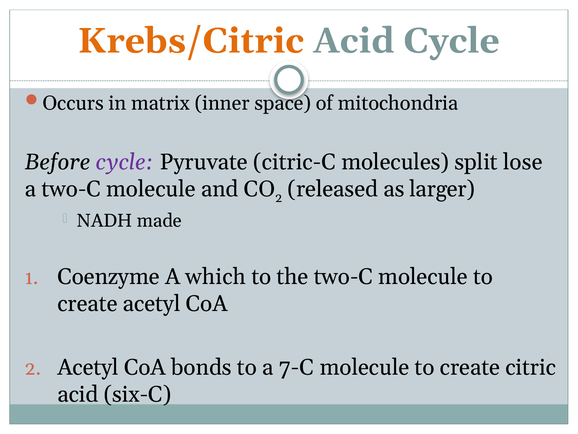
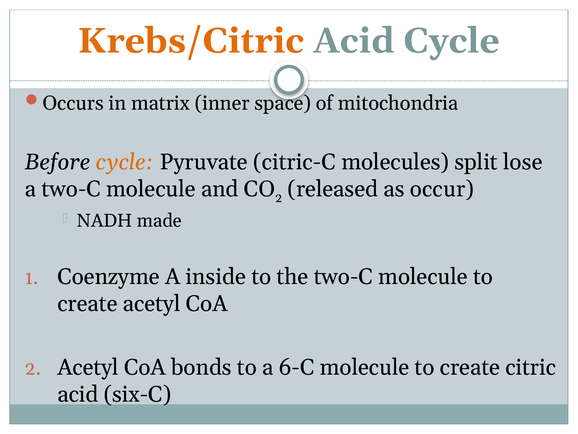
cycle at (125, 162) colour: purple -> orange
larger: larger -> occur
which: which -> inside
7-C: 7-C -> 6-C
